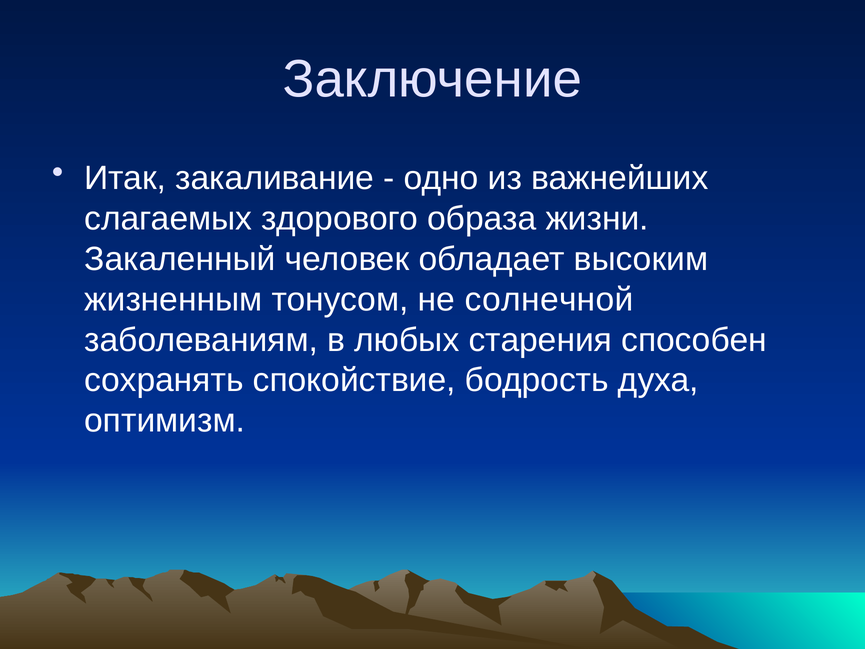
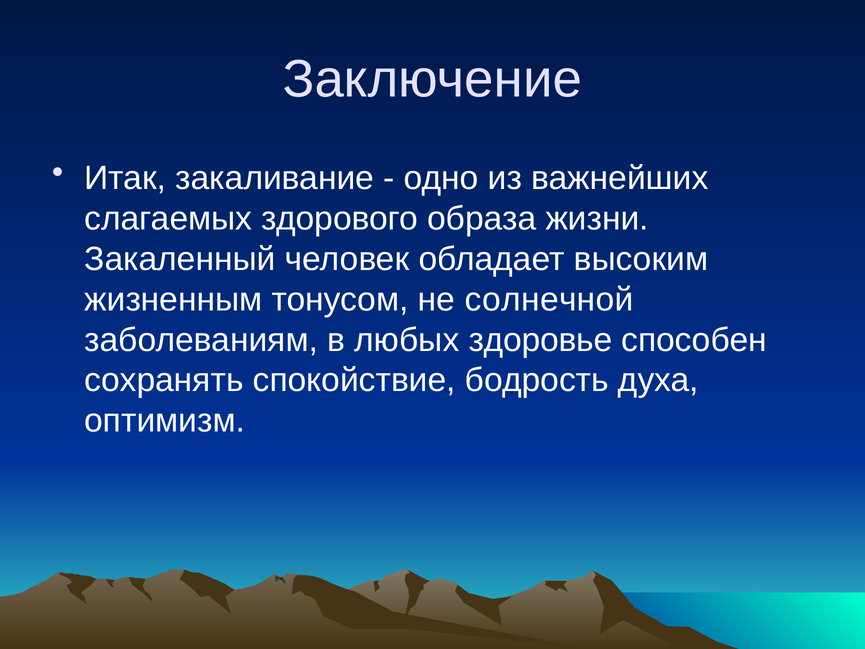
старения: старения -> здоровье
